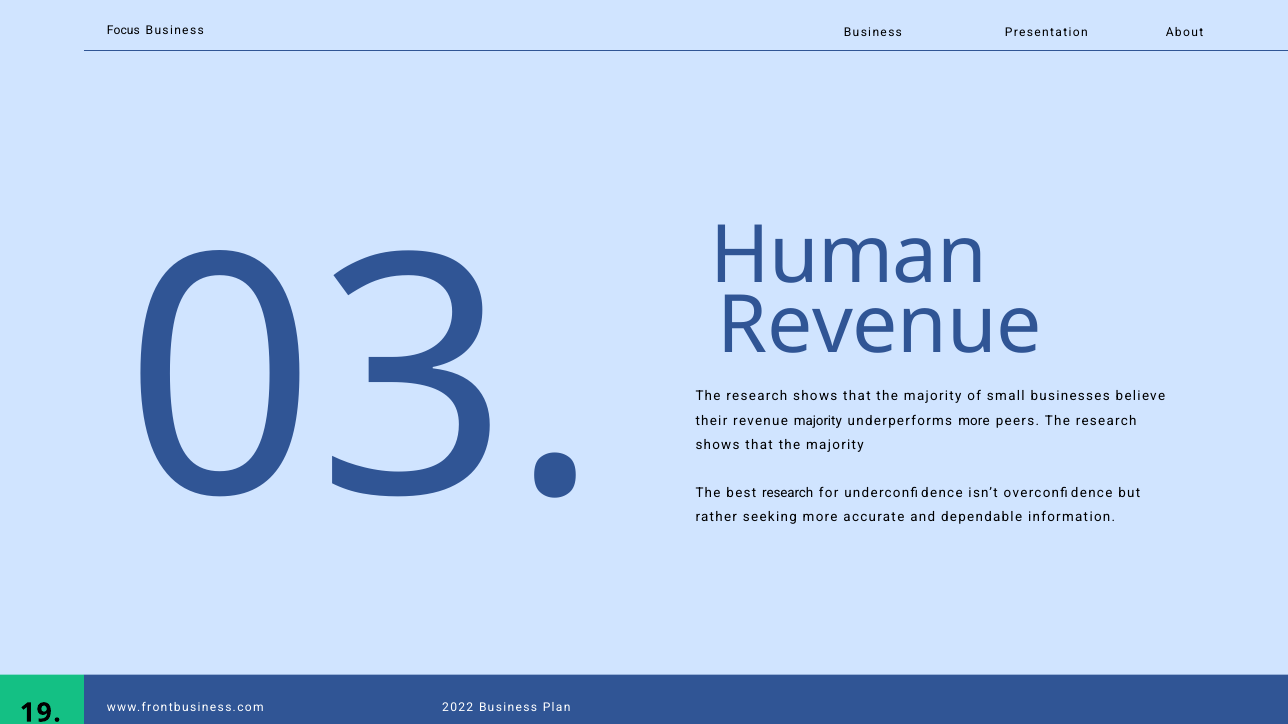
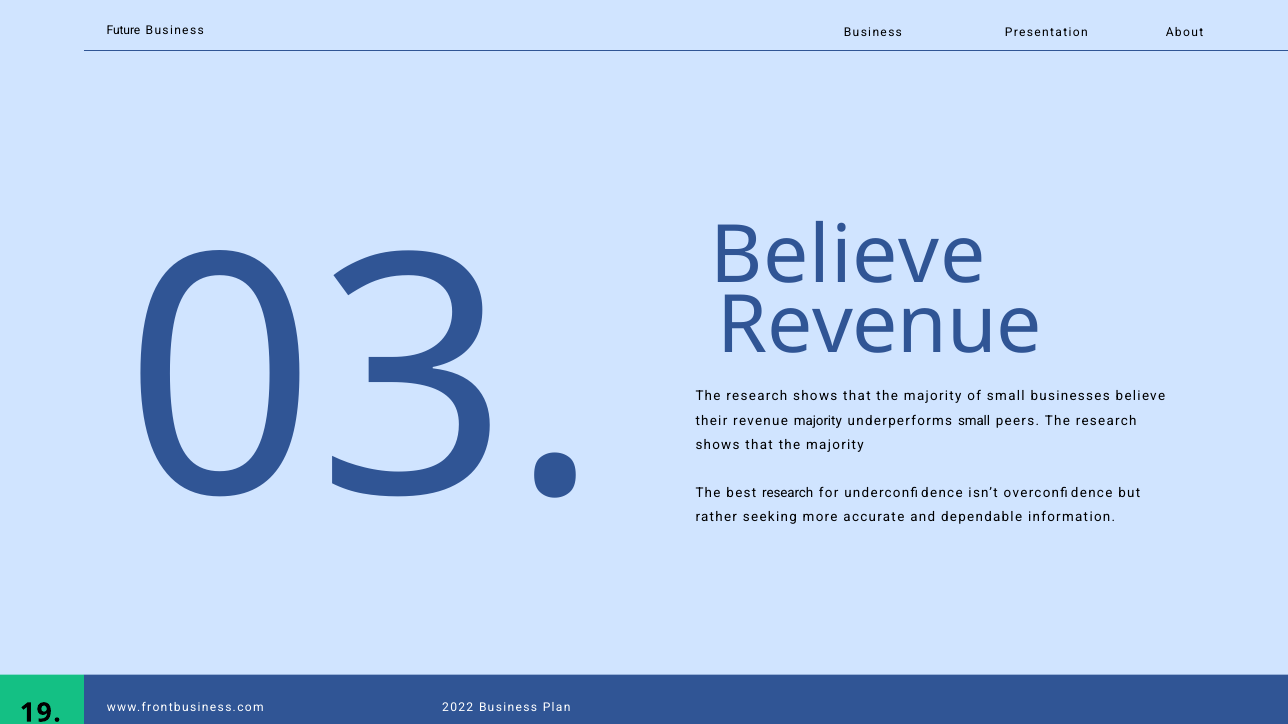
Focus: Focus -> Future
Human at (849, 256): Human -> Believe
underperforms more: more -> small
